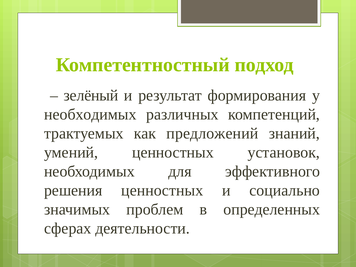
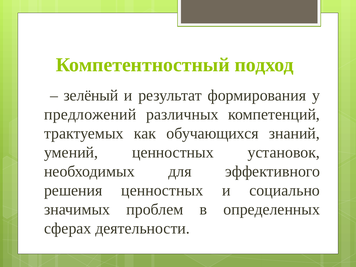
необходимых at (90, 114): необходимых -> предложений
предложений: предложений -> обучающихся
